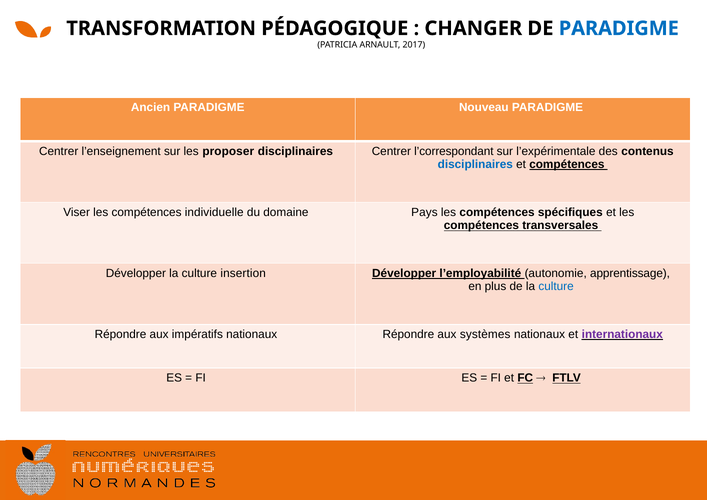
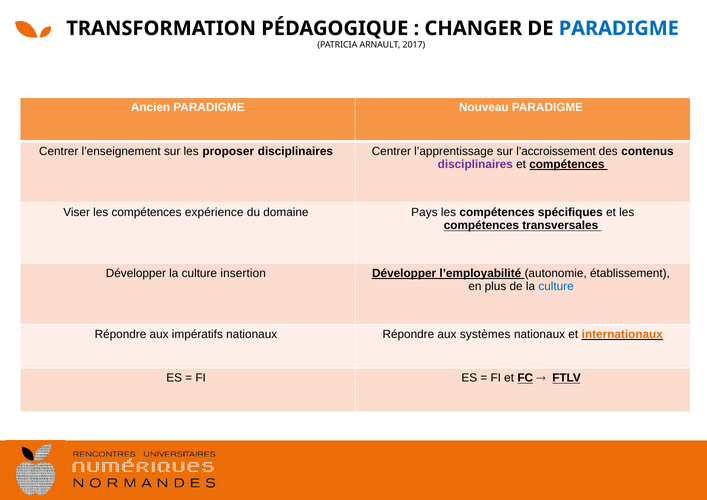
l’correspondant: l’correspondant -> l’apprentissage
l’expérimentale: l’expérimentale -> l’accroissement
disciplinaires at (475, 164) colour: blue -> purple
individuelle: individuelle -> expérience
apprentissage: apprentissage -> établissement
internationaux colour: purple -> orange
